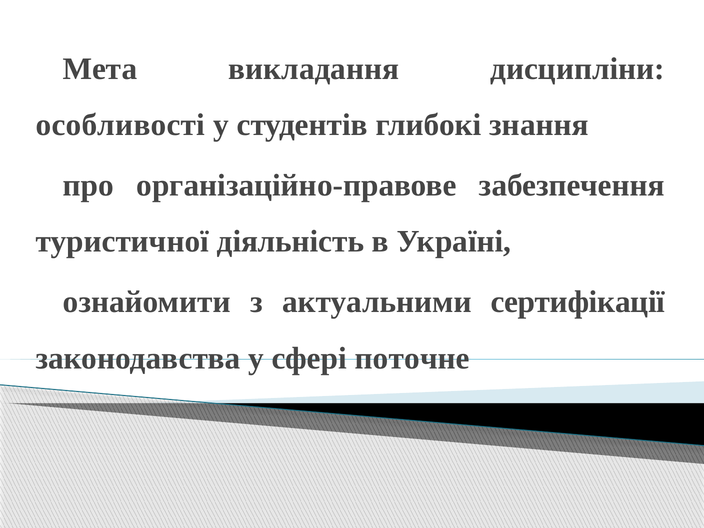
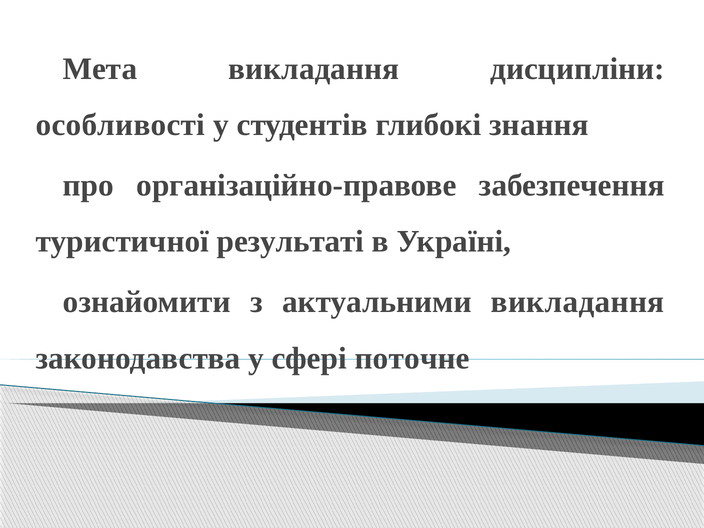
діяльність: діяльність -> результаті
актуальними сертифікації: сертифікації -> викладання
